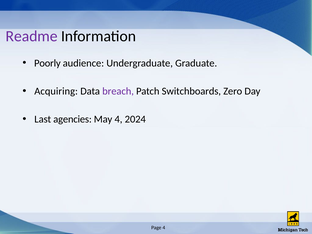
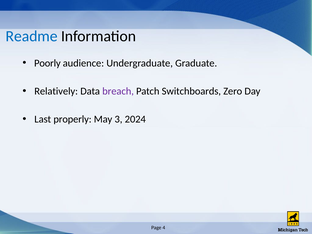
Readme colour: purple -> blue
Acquiring: Acquiring -> Relatively
agencies: agencies -> properly
May 4: 4 -> 3
